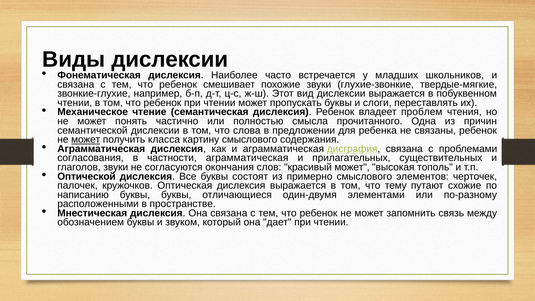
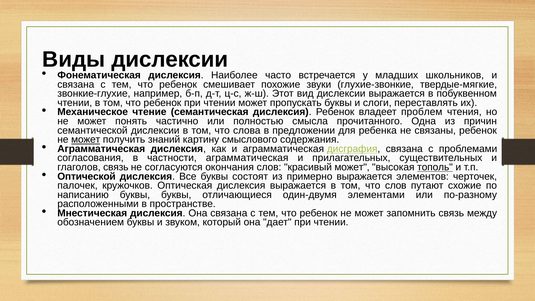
класса: класса -> знаний
глаголов звуки: звуки -> связь
тополь underline: none -> present
примерно смыслового: смыслового -> выражается
что тему: тему -> слов
